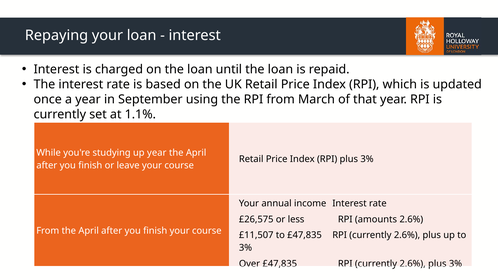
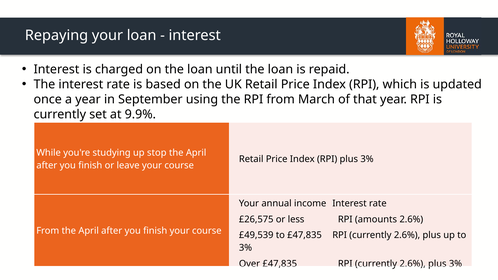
1.1%: 1.1% -> 9.9%
up year: year -> stop
£11,507: £11,507 -> £49,539
